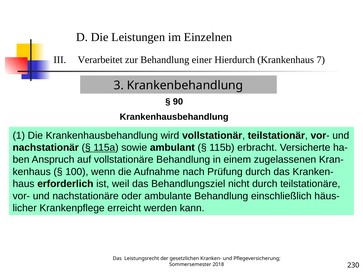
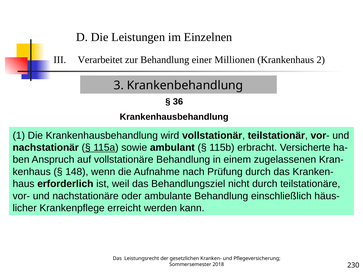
Hierdurch: Hierdurch -> Millionen
7: 7 -> 2
90: 90 -> 36
100: 100 -> 148
